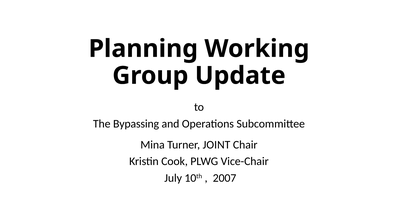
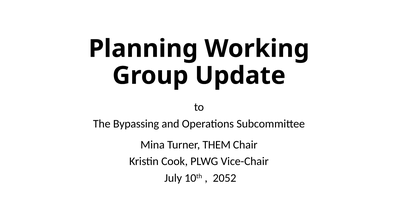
JOINT: JOINT -> THEM
2007: 2007 -> 2052
